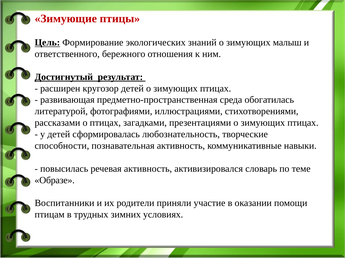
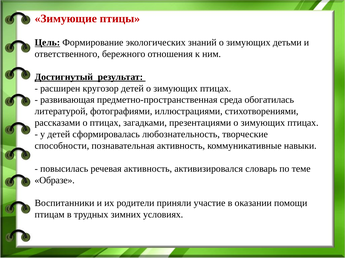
малыш: малыш -> детьми
